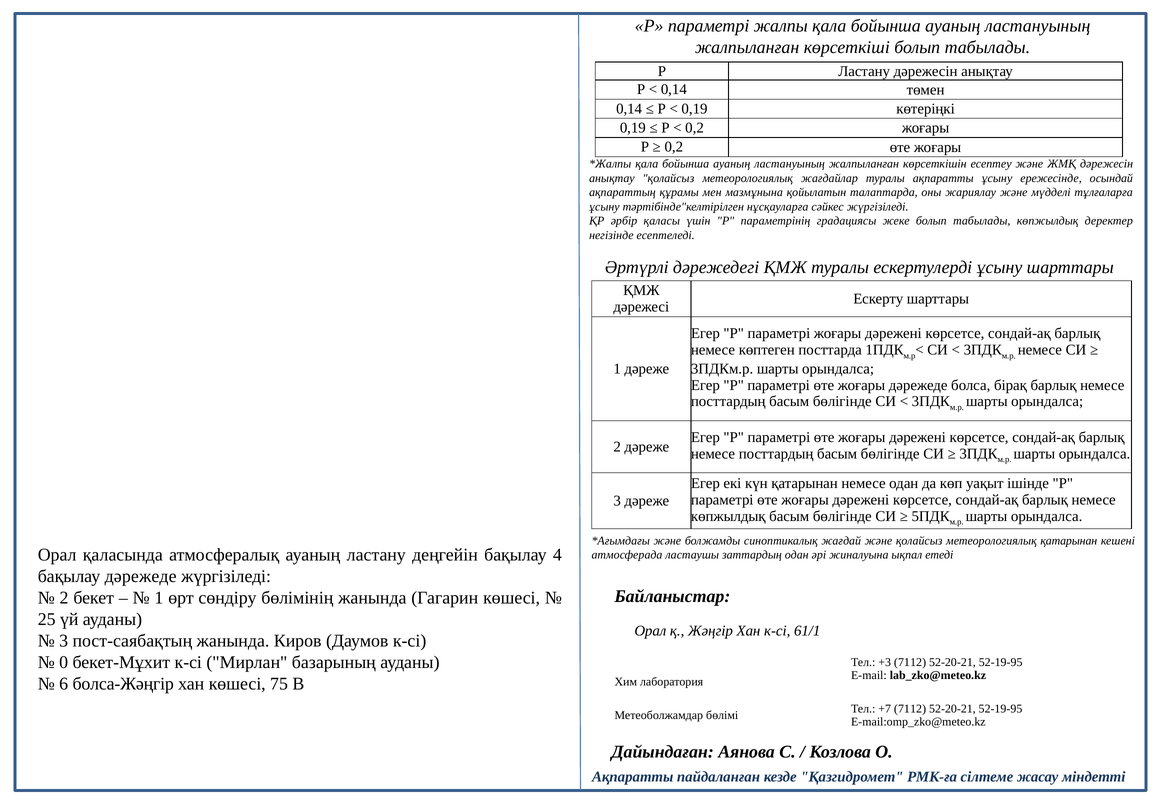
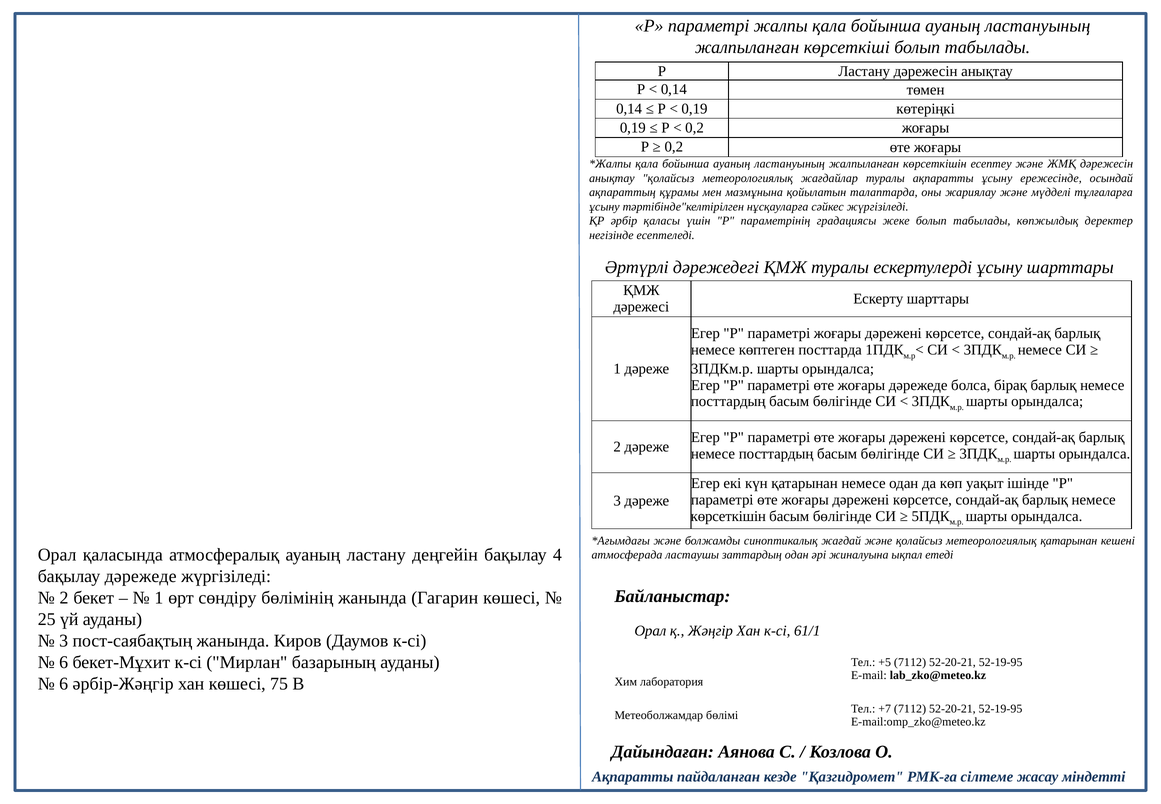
көпжылдық at (728, 516): көпжылдық -> көрсеткішін
0 at (64, 662): 0 -> 6
+3: +3 -> +5
болса-Жәңгір: болса-Жәңгір -> әрбір-Жәңгір
